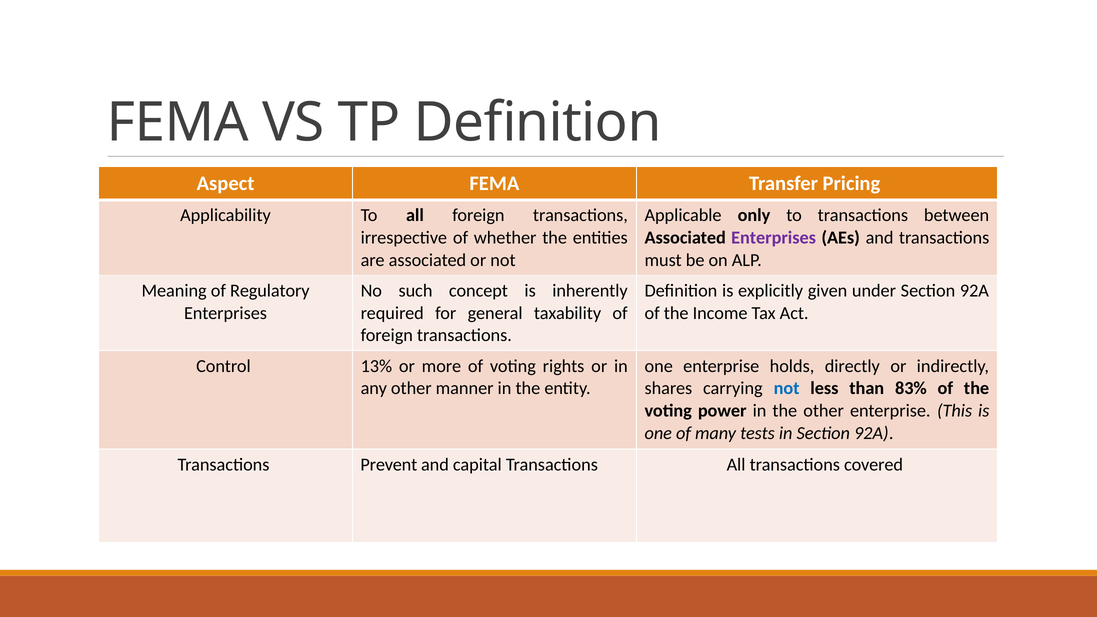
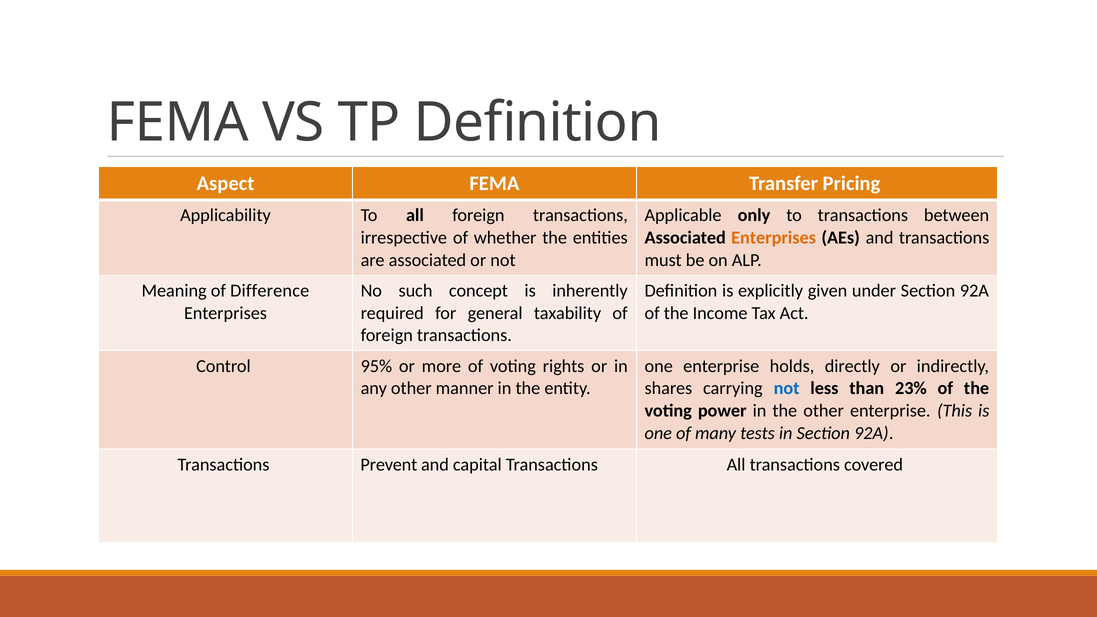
Enterprises at (774, 238) colour: purple -> orange
Regulatory: Regulatory -> Difference
13%: 13% -> 95%
83%: 83% -> 23%
